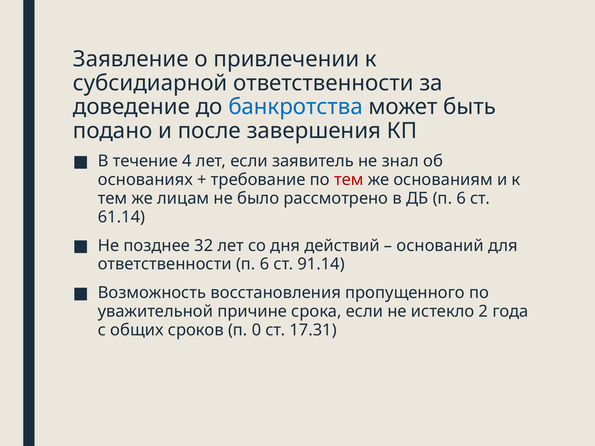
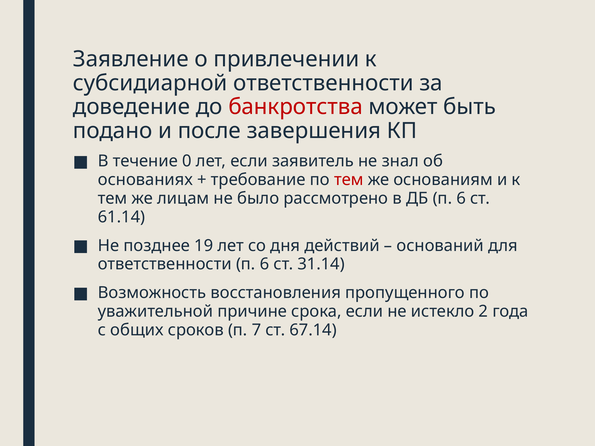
банкротства colour: blue -> red
4: 4 -> 0
32: 32 -> 19
91.14: 91.14 -> 31.14
0: 0 -> 7
17.31: 17.31 -> 67.14
